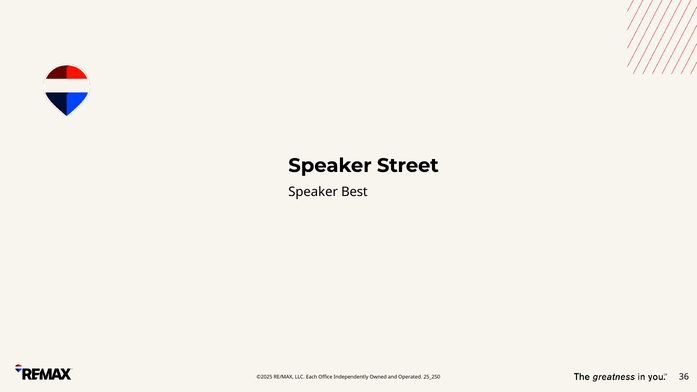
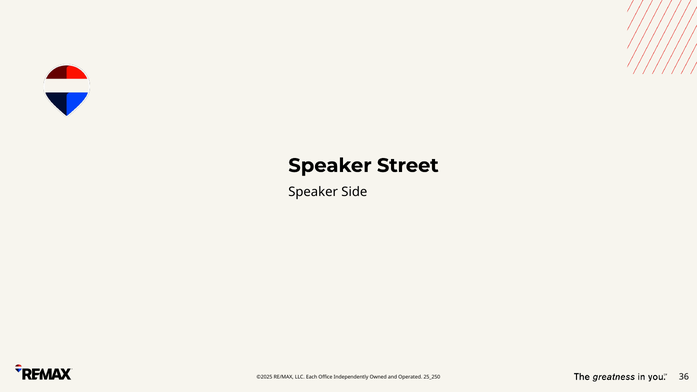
Best: Best -> Side
